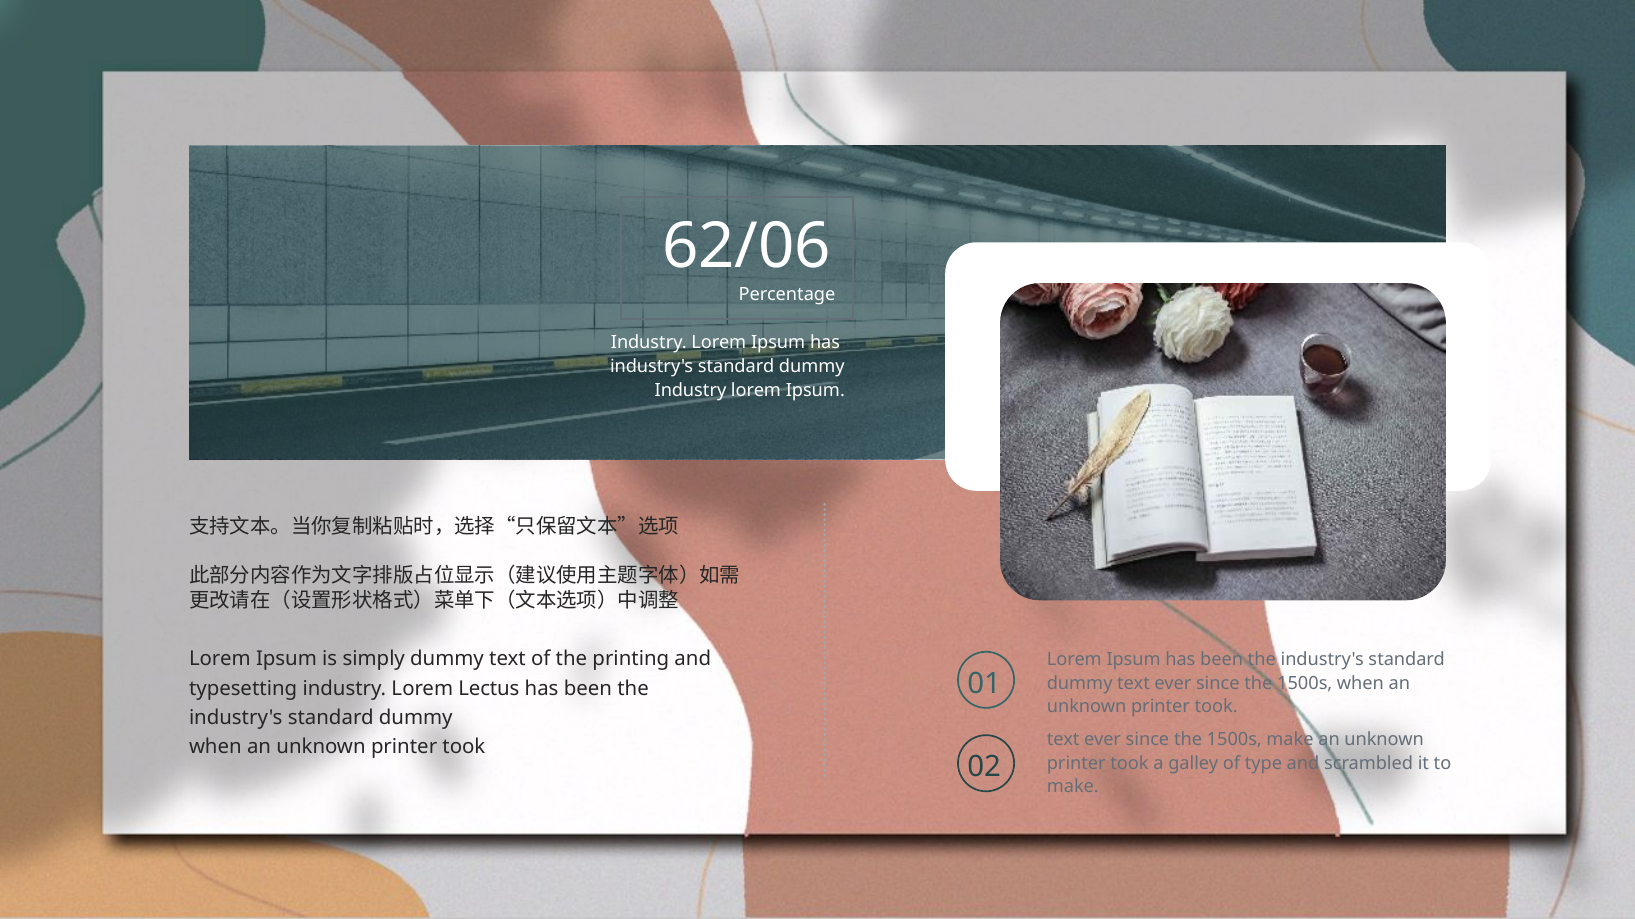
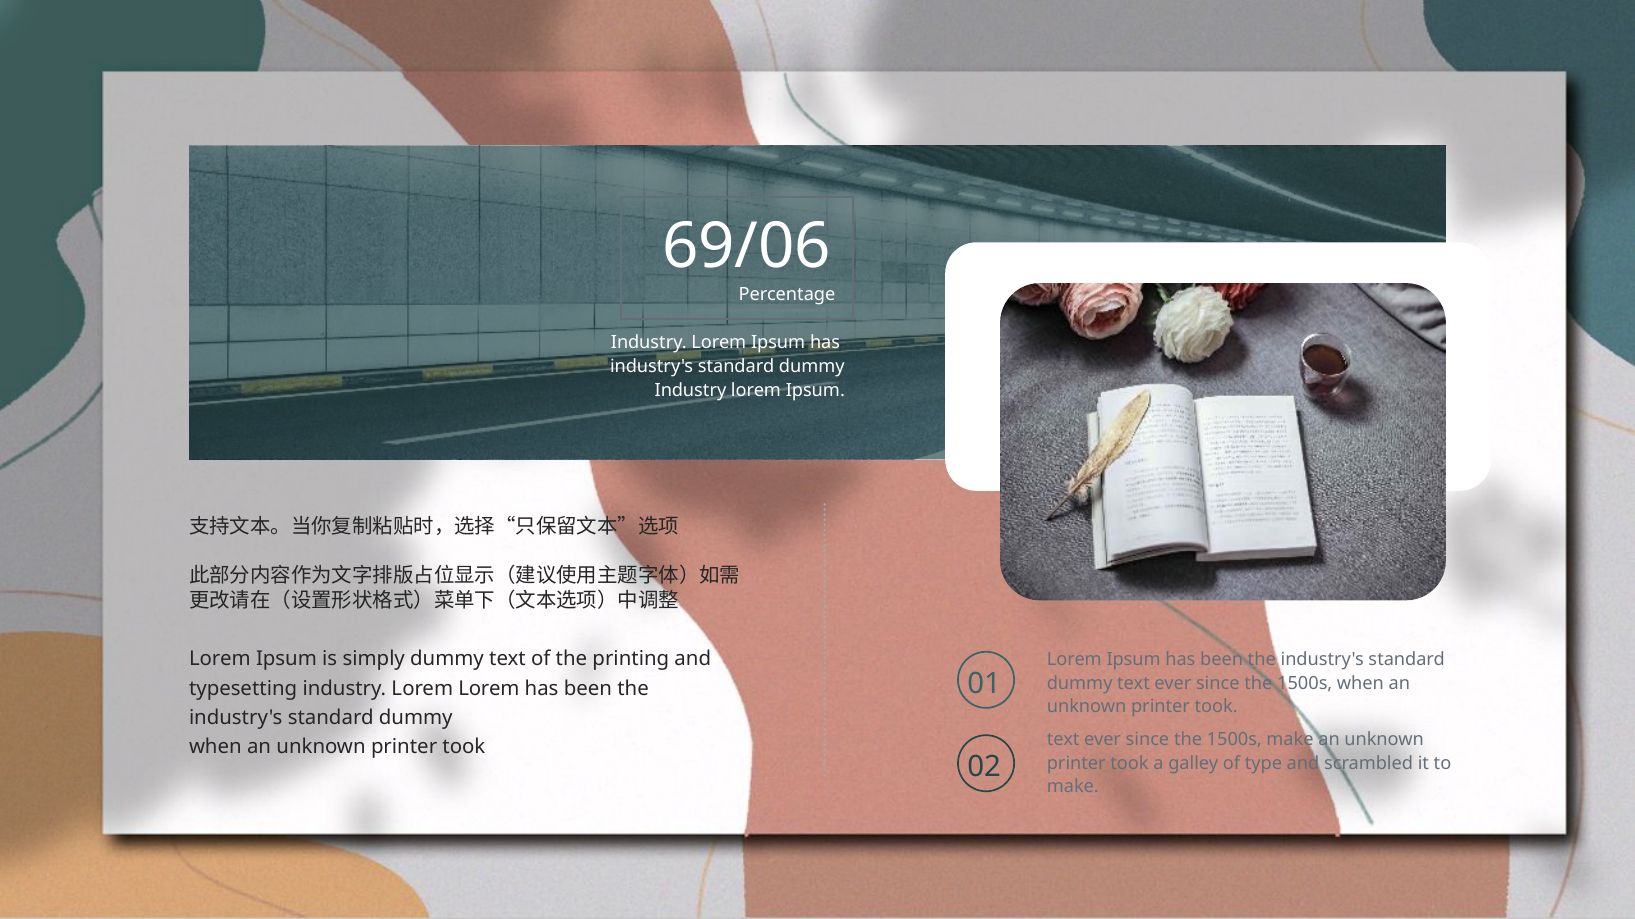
62/06: 62/06 -> 69/06
Lorem Lectus: Lectus -> Lorem
